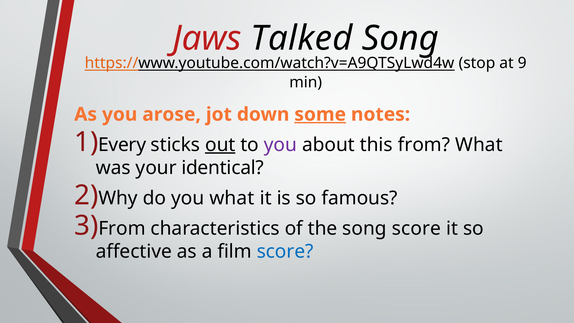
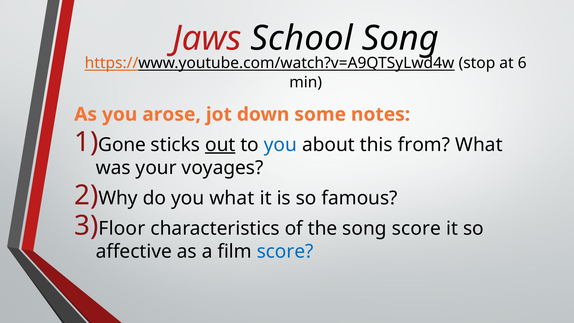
Talked: Talked -> School
9: 9 -> 6
some underline: present -> none
Every: Every -> Gone
you at (280, 145) colour: purple -> blue
identical: identical -> voyages
From at (122, 229): From -> Floor
